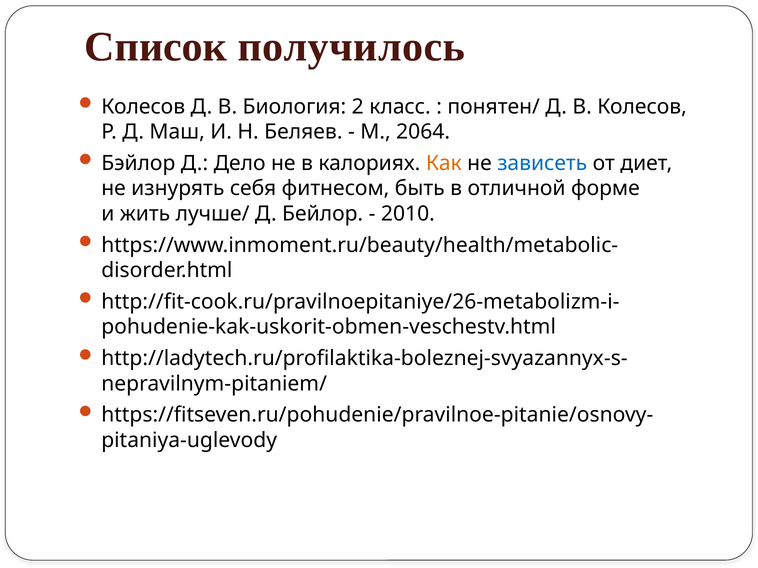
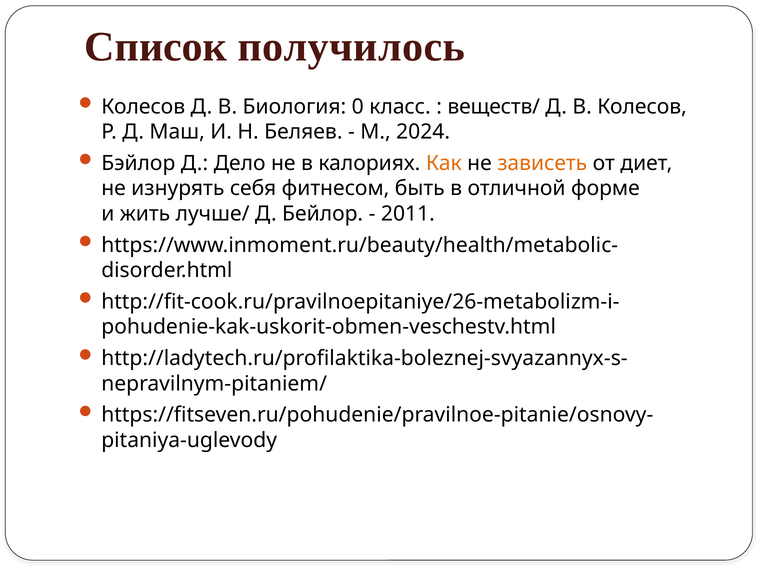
2: 2 -> 0
понятен/: понятен/ -> веществ/
2064: 2064 -> 2024
зависеть colour: blue -> orange
2010: 2010 -> 2011
